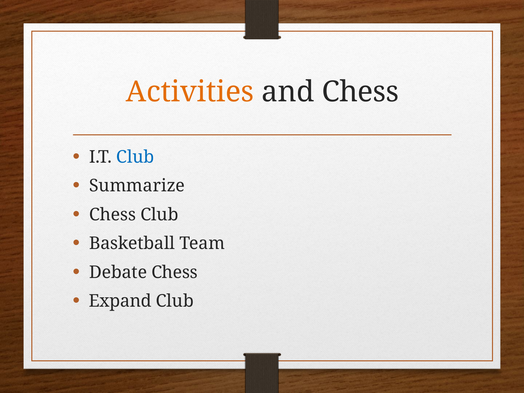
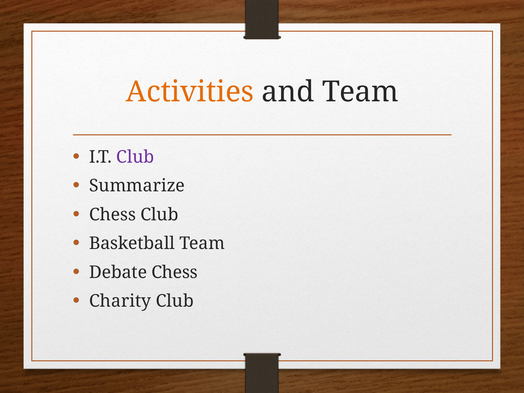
and Chess: Chess -> Team
Club at (135, 157) colour: blue -> purple
Expand: Expand -> Charity
